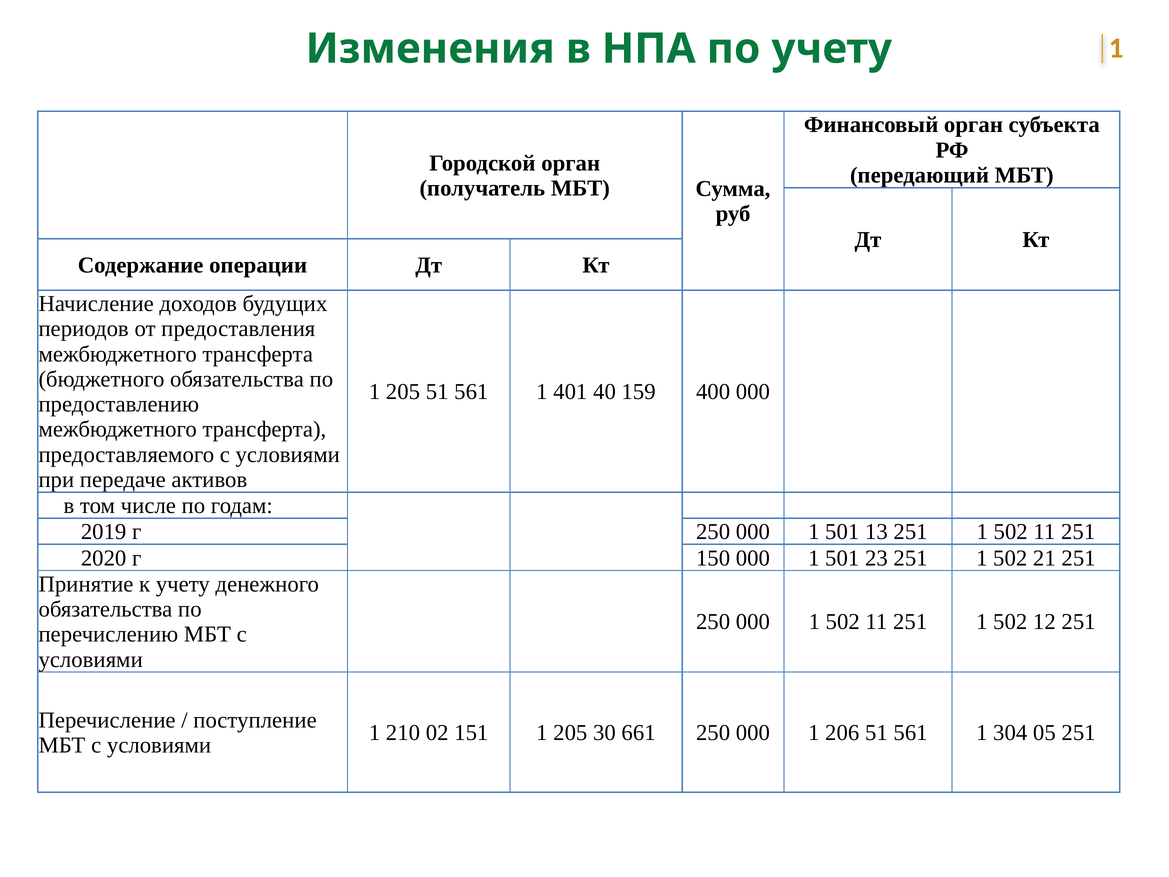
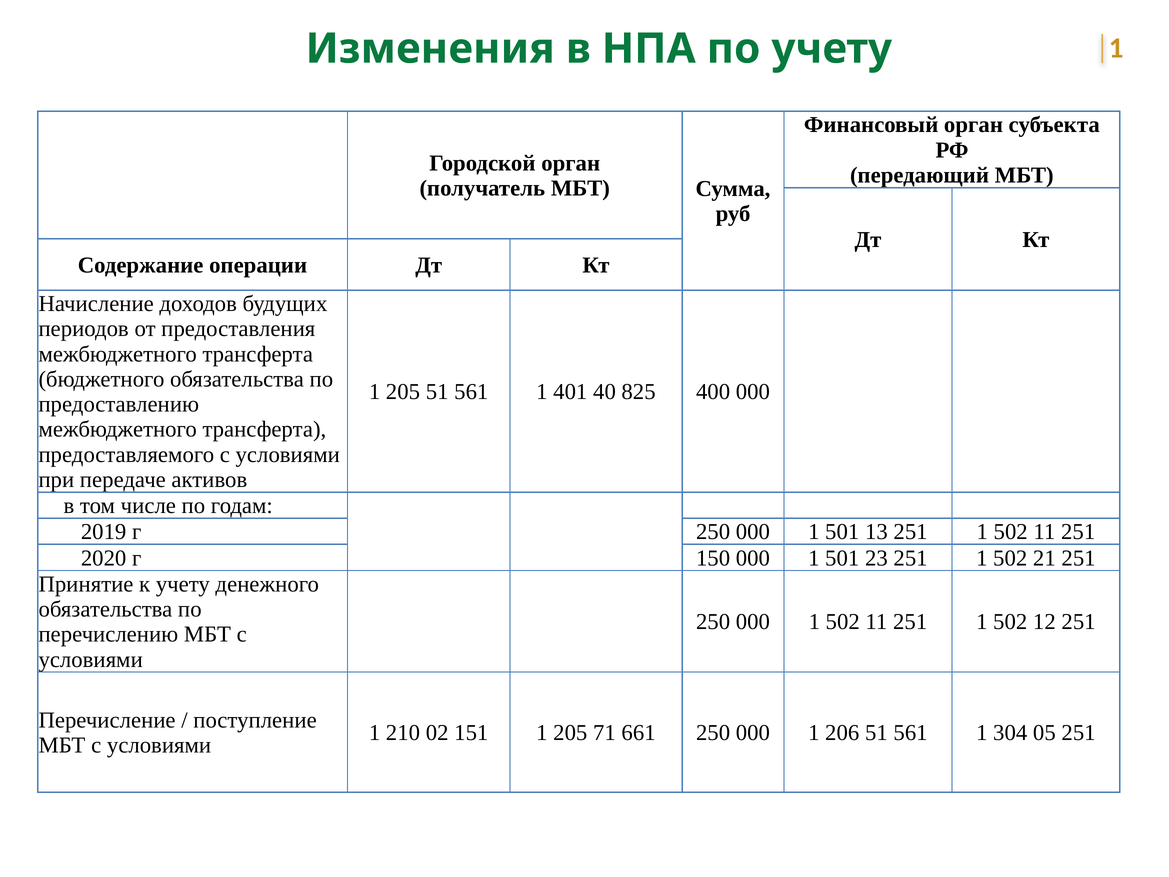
159: 159 -> 825
30: 30 -> 71
